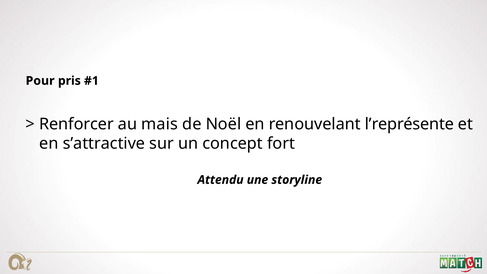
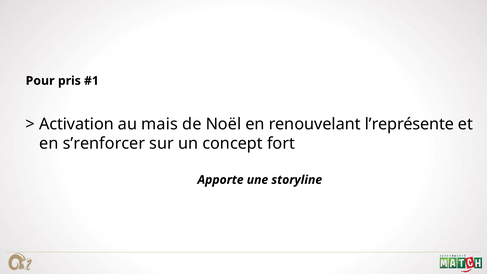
Renforcer: Renforcer -> Activation
s’attractive: s’attractive -> s’renforcer
Attendu: Attendu -> Apporte
